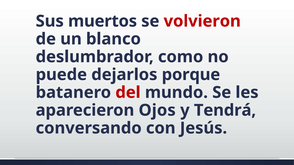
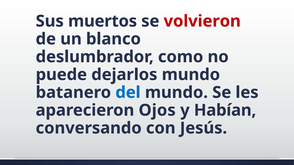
dejarlos porque: porque -> mundo
del colour: red -> blue
Tendrá: Tendrá -> Habían
